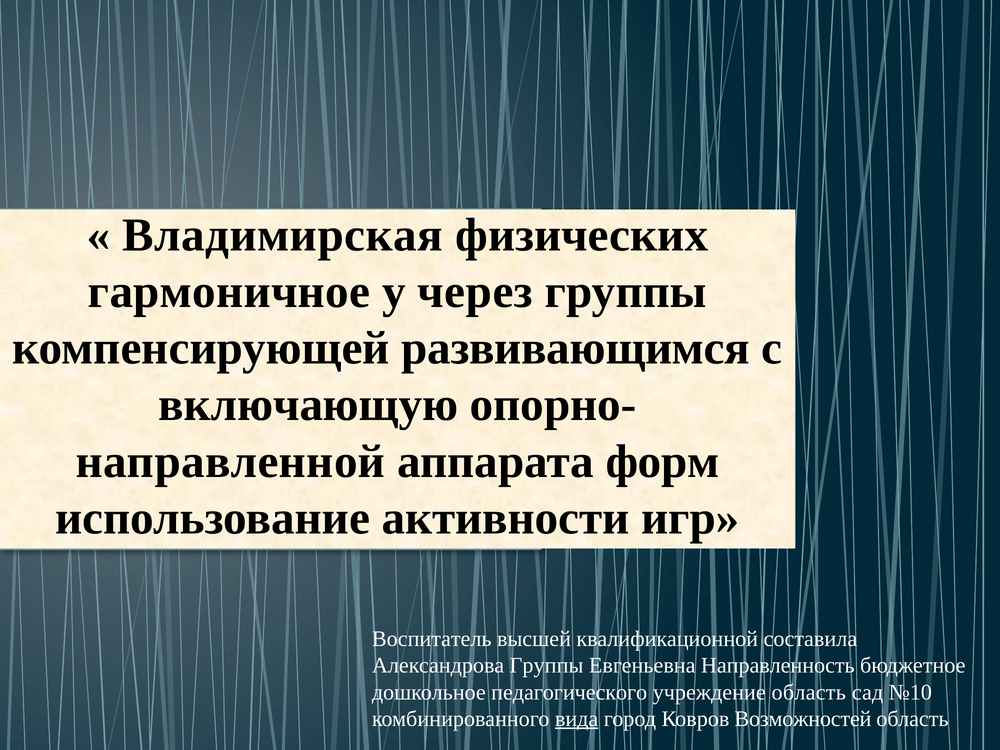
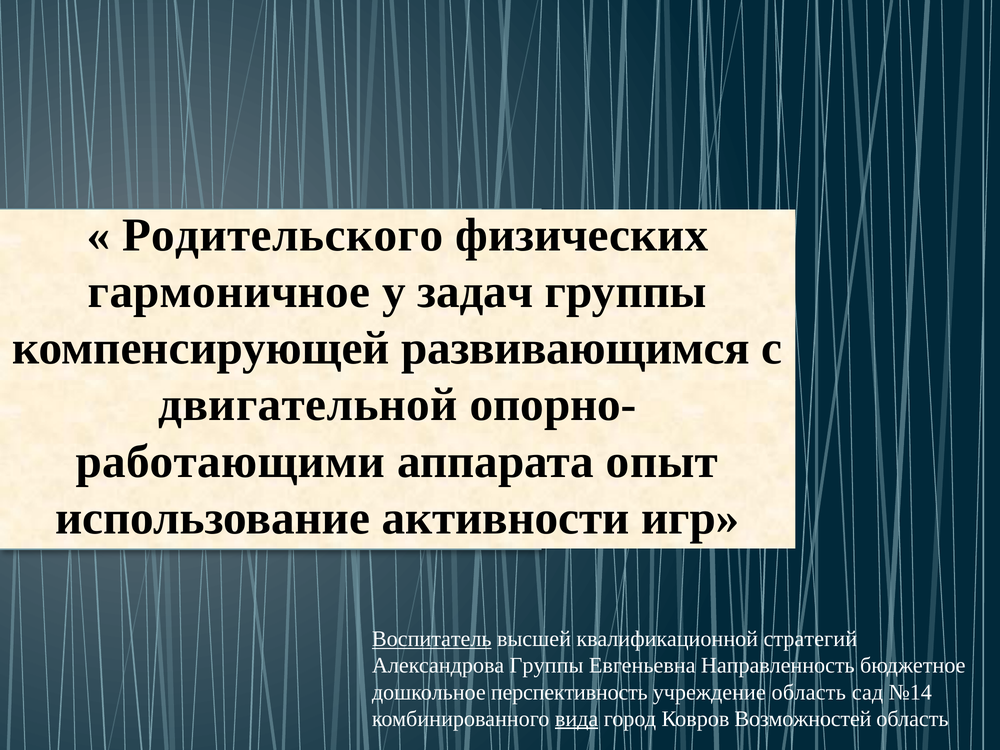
Владимирская: Владимирская -> Родительского
через: через -> задач
включающую: включающую -> двигательной
направленной: направленной -> работающими
форм: форм -> опыт
Воспитатель underline: none -> present
составила: составила -> стратегий
педагогического: педагогического -> перспективность
№10: №10 -> №14
